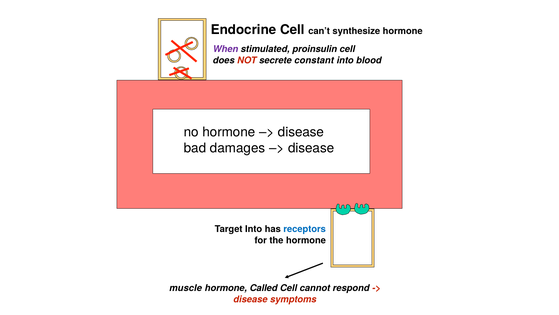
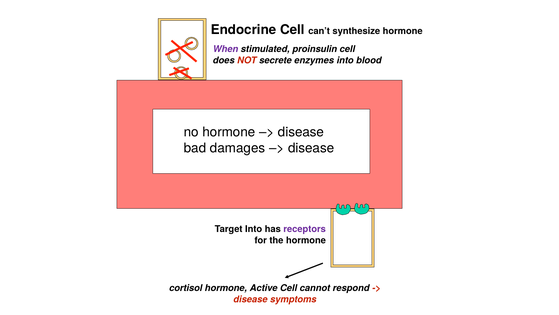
constant: constant -> enzymes
receptors colour: blue -> purple
muscle: muscle -> cortisol
Called: Called -> Active
